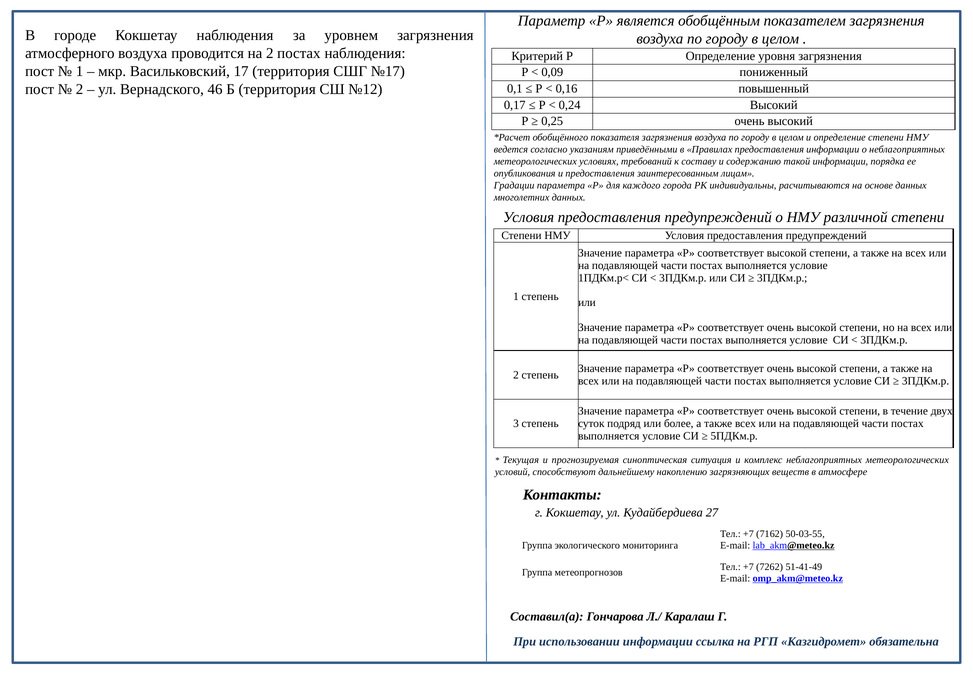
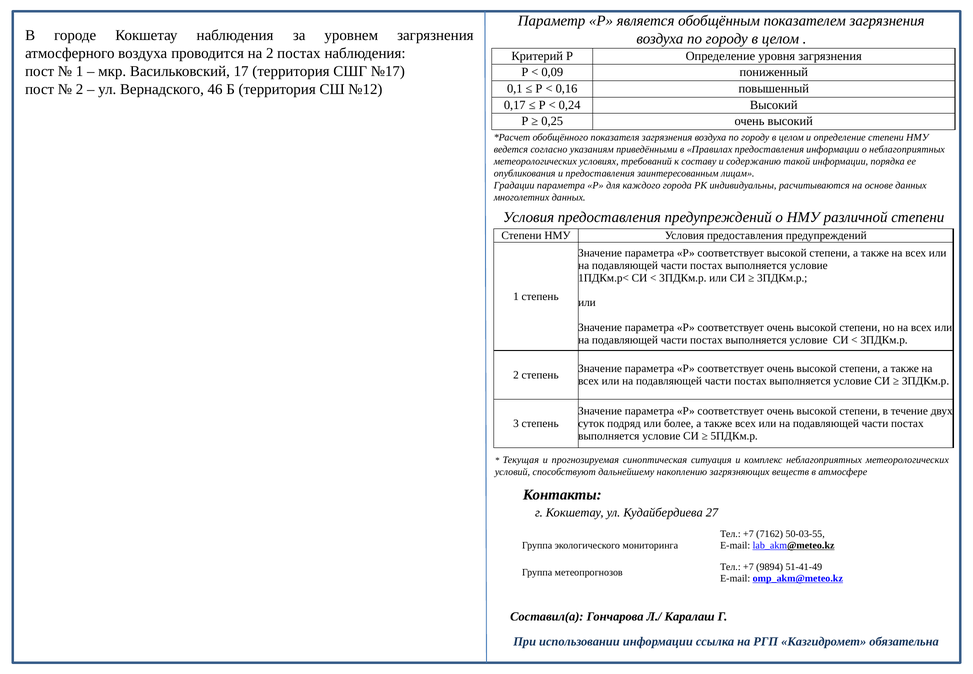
7262: 7262 -> 9894
